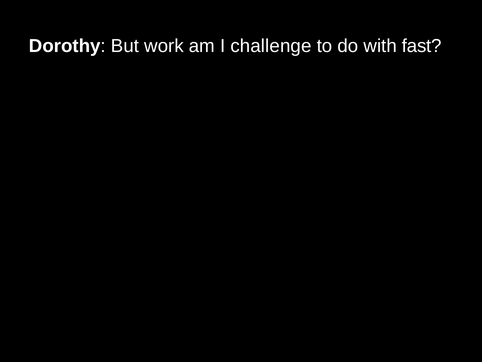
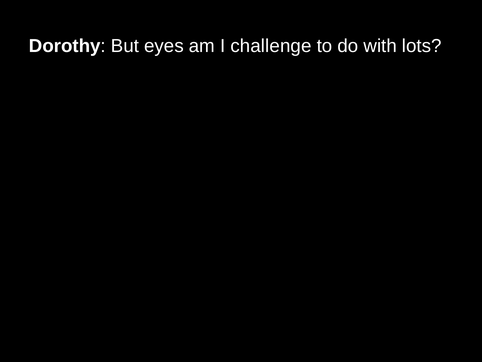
work: work -> eyes
fast: fast -> lots
